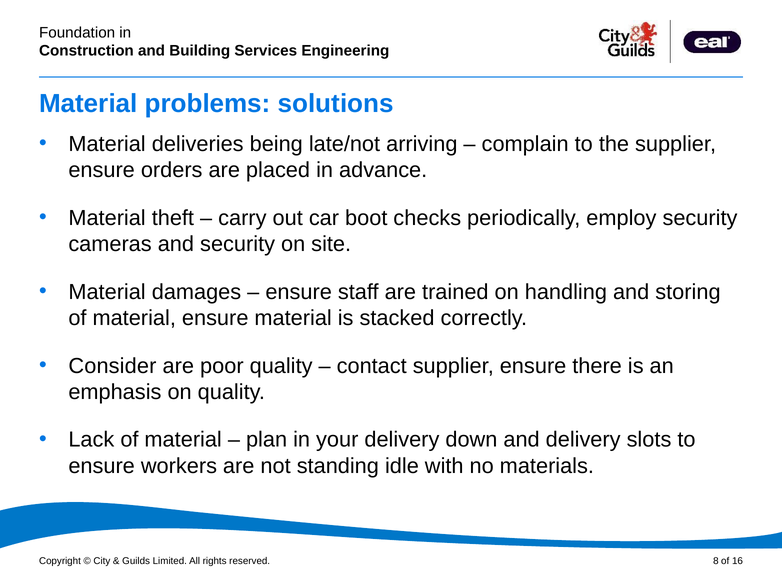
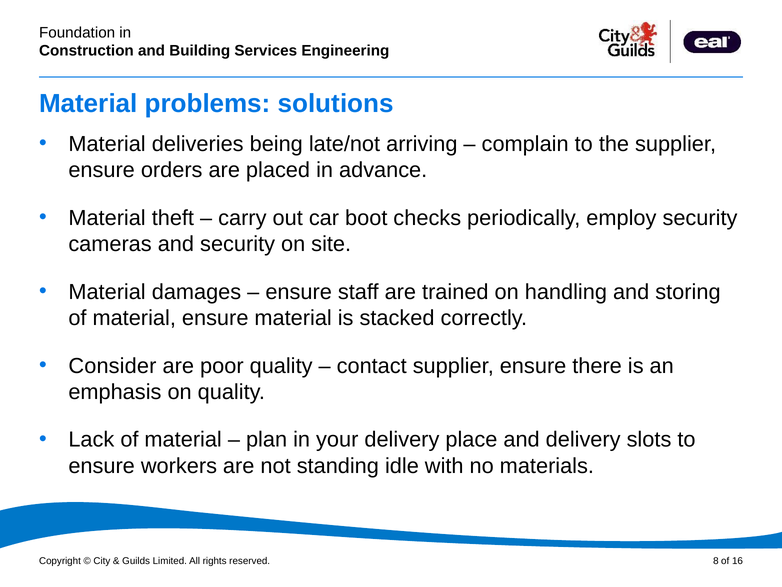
down: down -> place
